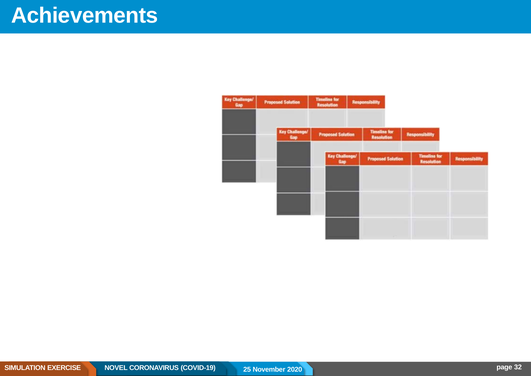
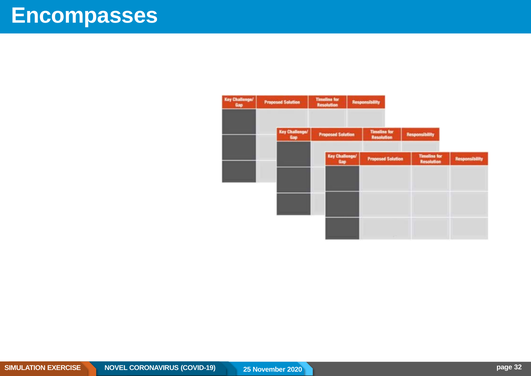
Achievements: Achievements -> Encompasses
